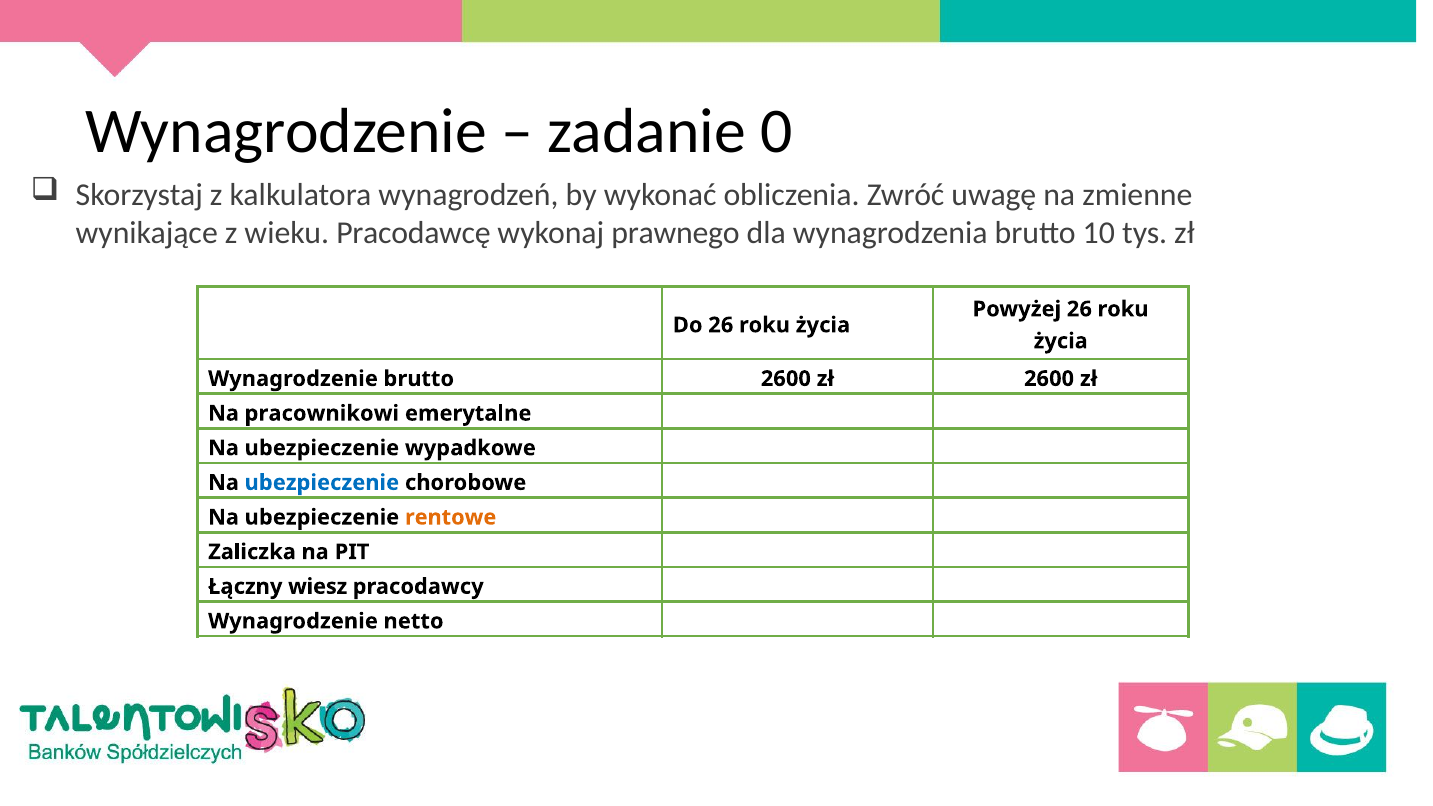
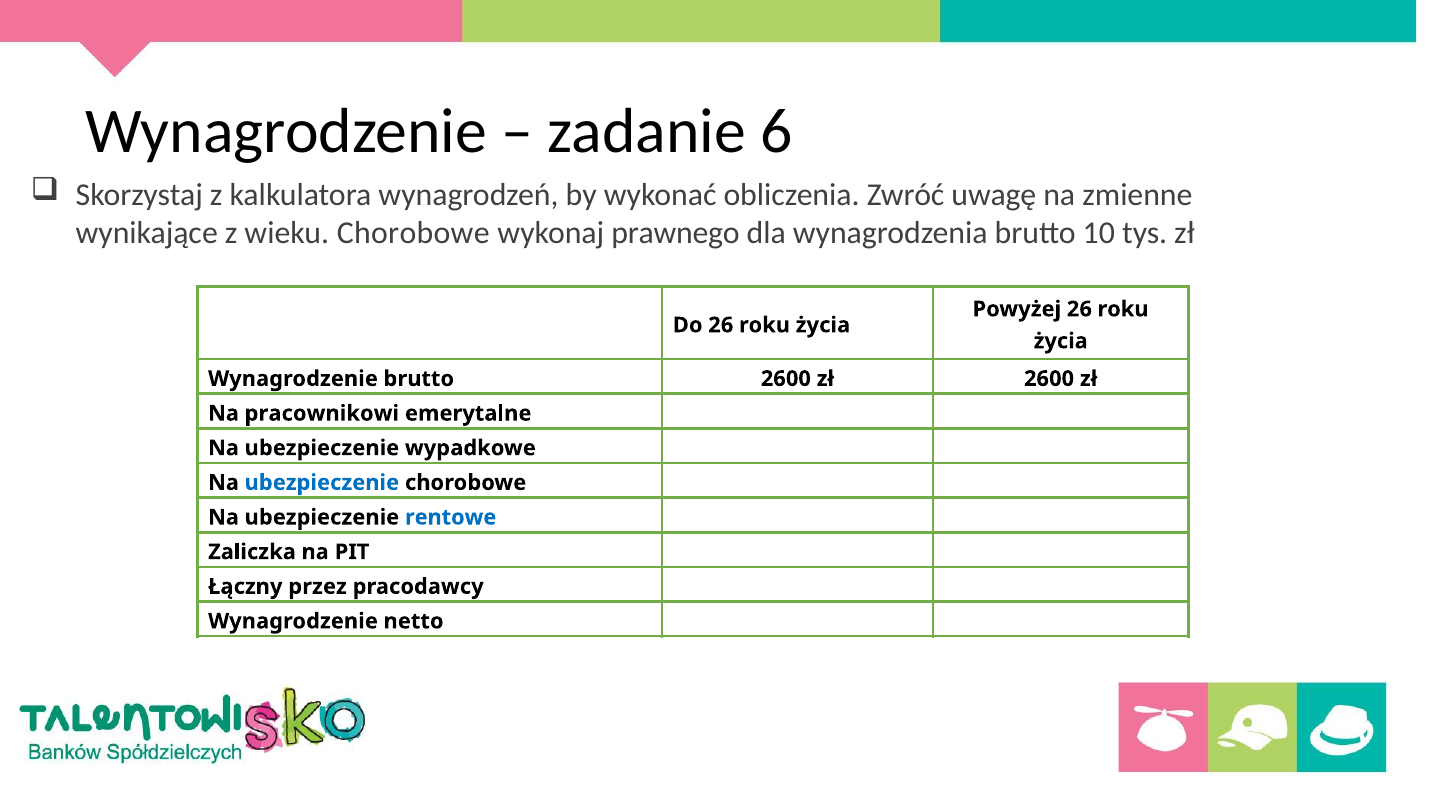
0: 0 -> 6
wieku Pracodawcę: Pracodawcę -> Chorobowe
rentowe colour: orange -> blue
wiesz: wiesz -> przez
